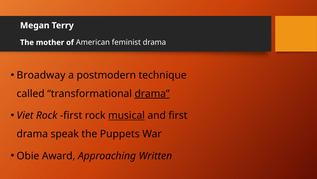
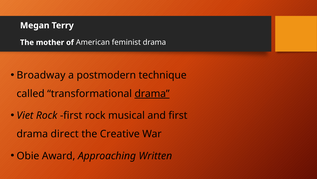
musical underline: present -> none
speak: speak -> direct
Puppets: Puppets -> Creative
